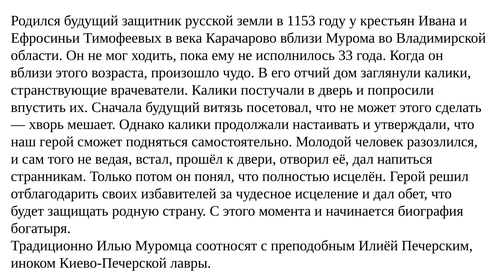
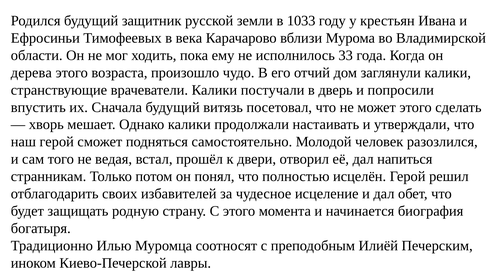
1153: 1153 -> 1033
вблизи at (31, 73): вблизи -> дерева
